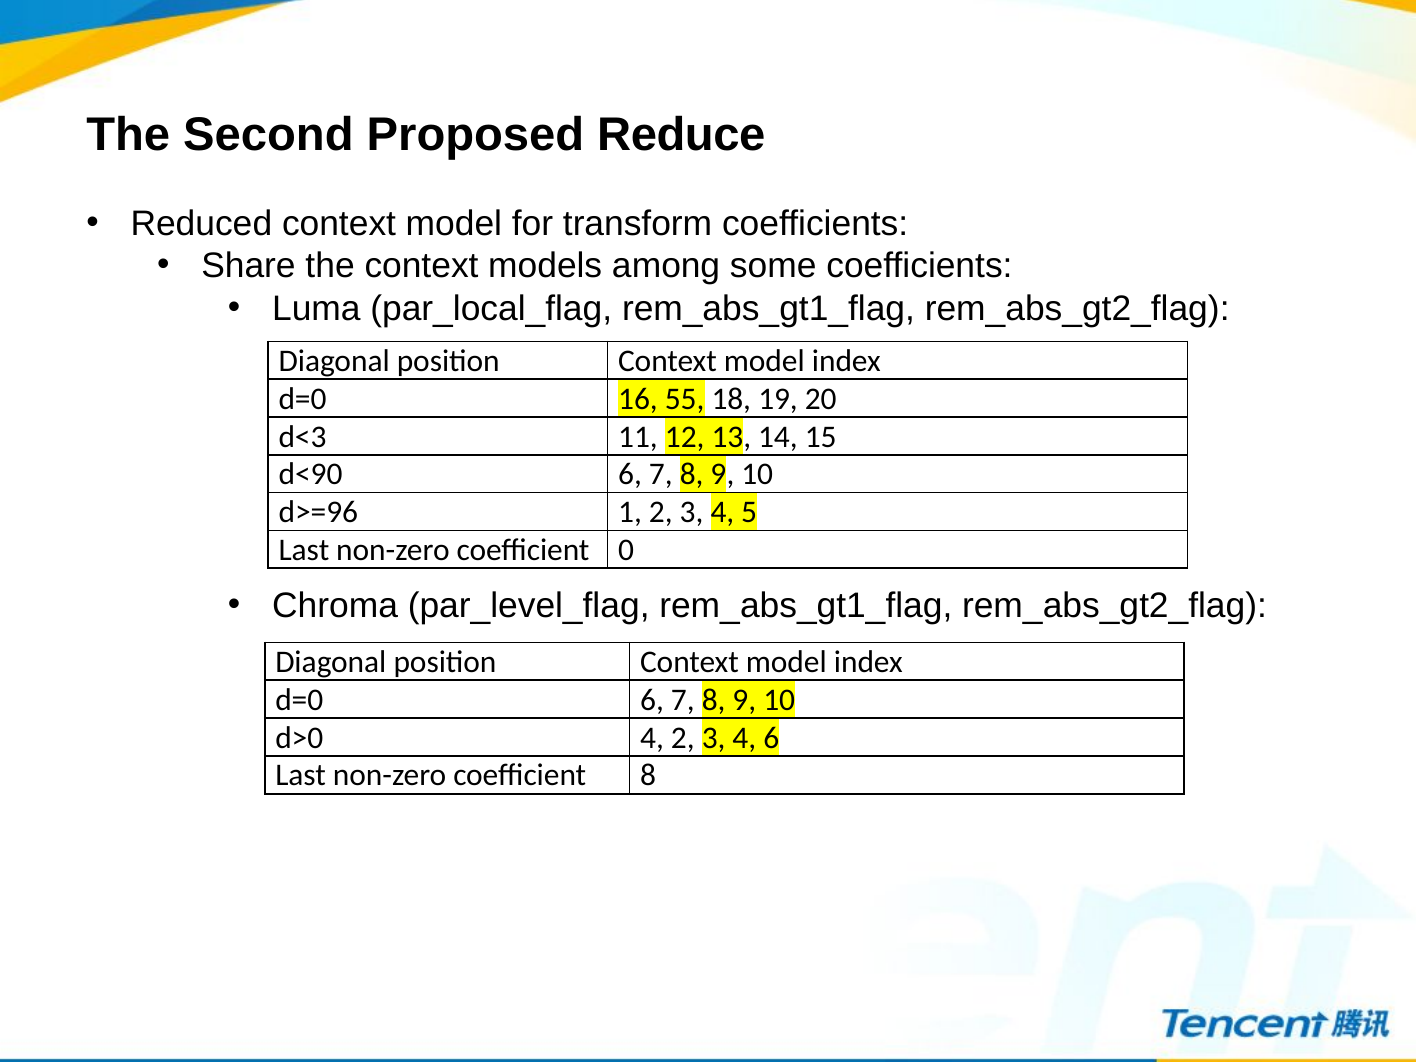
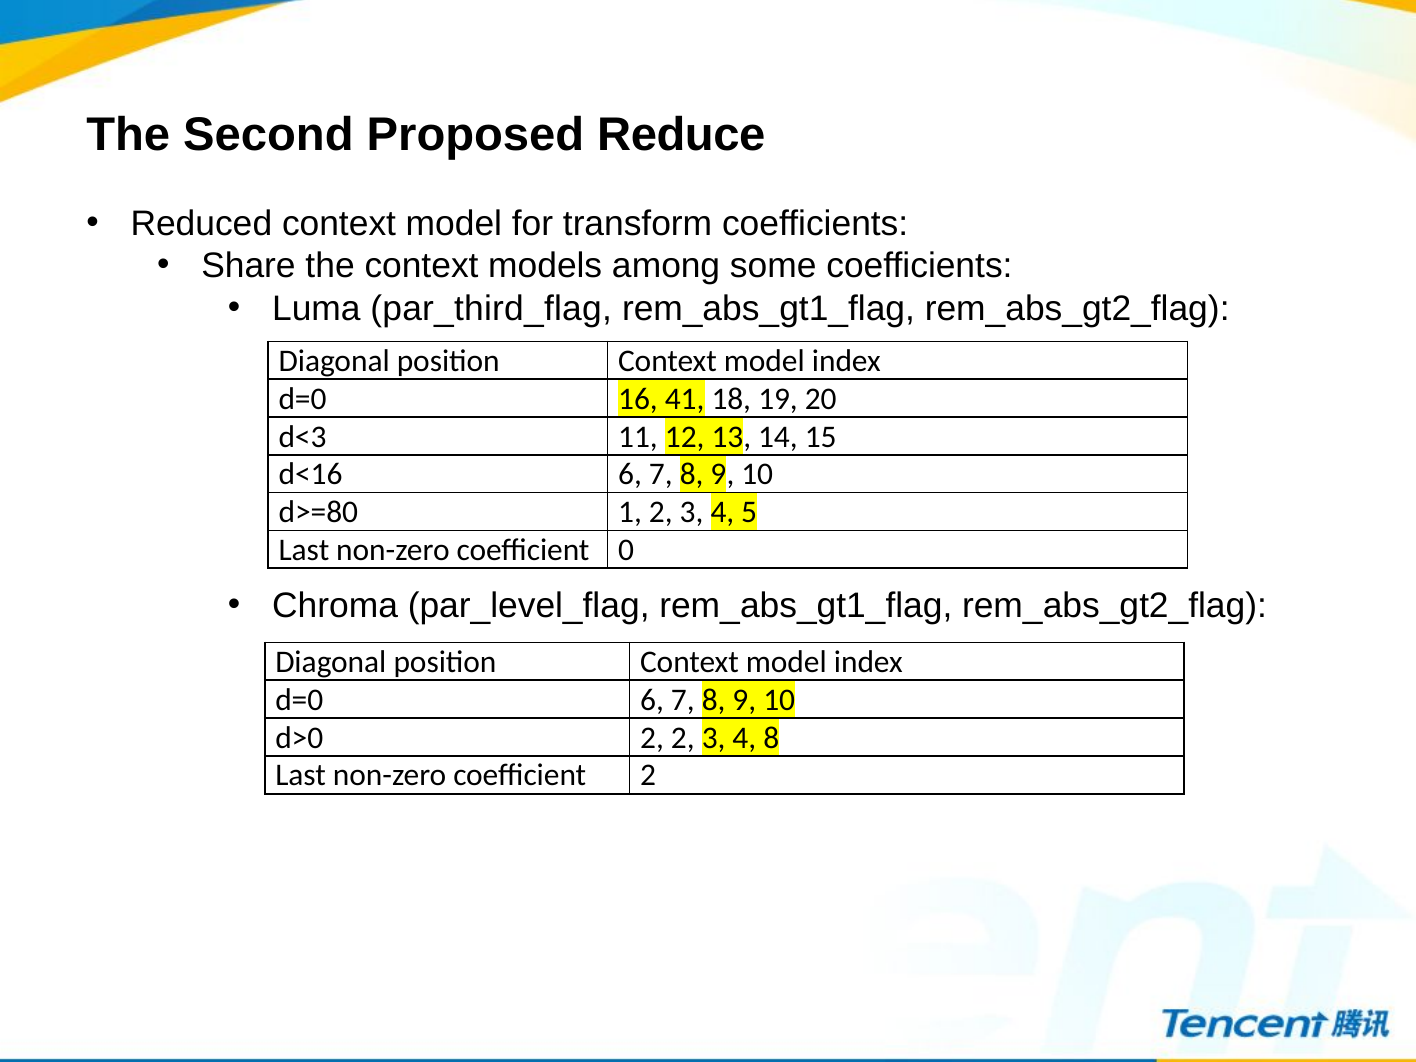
par_local_flag: par_local_flag -> par_third_flag
55: 55 -> 41
d<90: d<90 -> d<16
d>=96: d>=96 -> d>=80
d>0 4: 4 -> 2
4 6: 6 -> 8
coefficient 8: 8 -> 2
